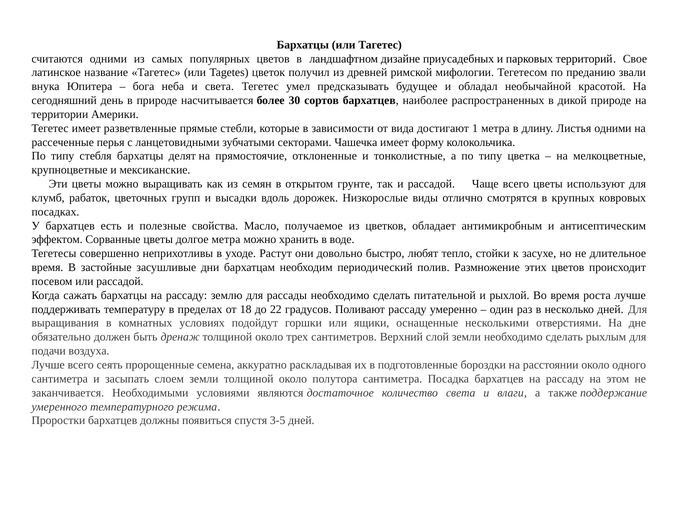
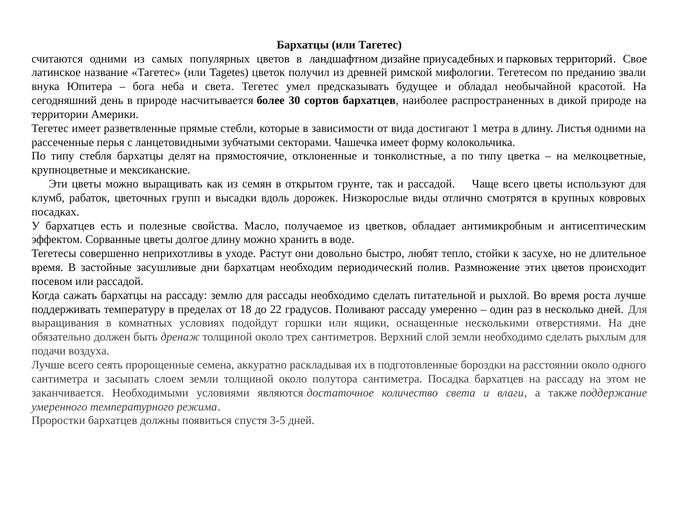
долгое метра: метра -> длину
